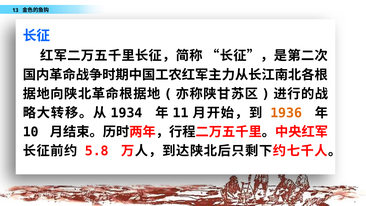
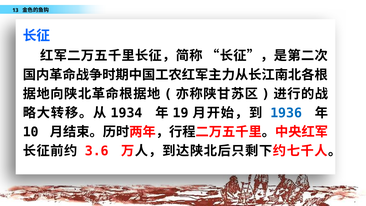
11: 11 -> 19
1936 colour: orange -> blue
5.8: 5.8 -> 3.6
